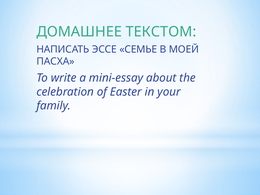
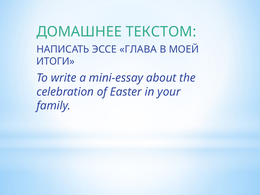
СЕМЬЕ: СЕМЬЕ -> ГЛАВА
ПАСХА: ПАСХА -> ИТОГИ
